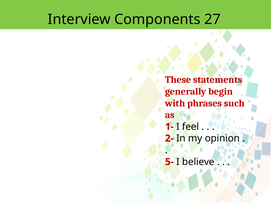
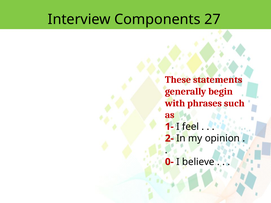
5-: 5- -> 0-
